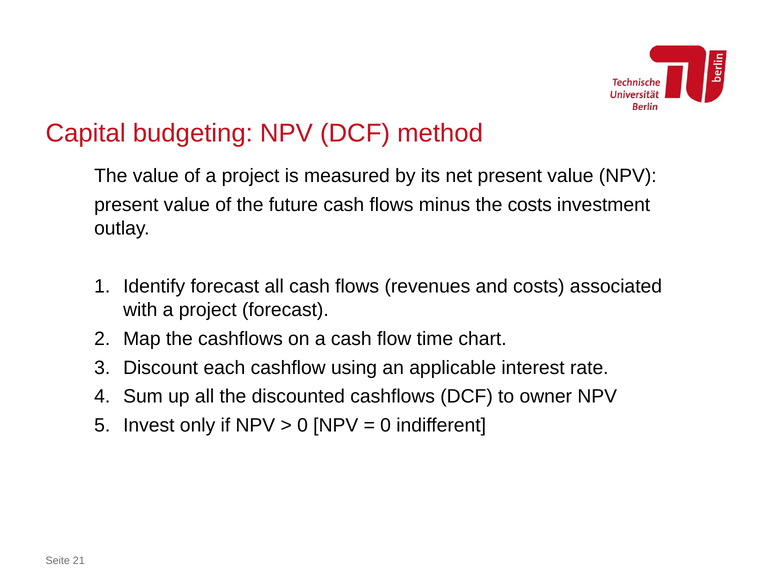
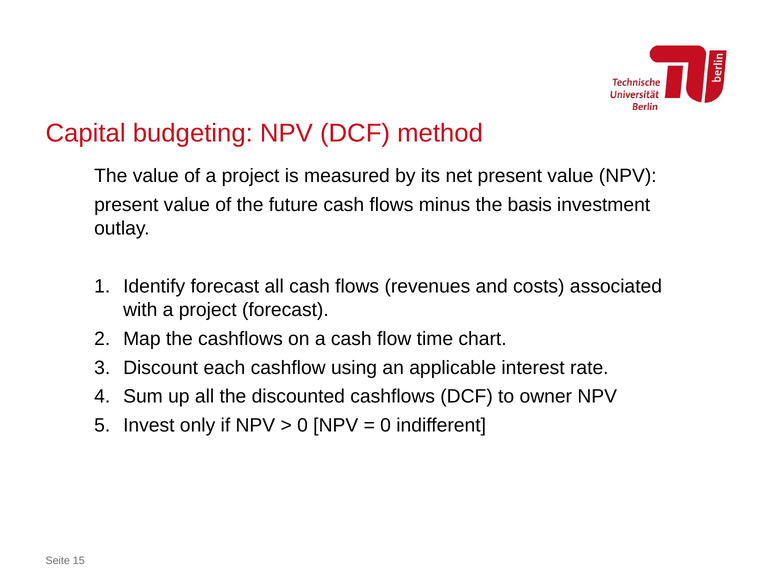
the costs: costs -> basis
21: 21 -> 15
